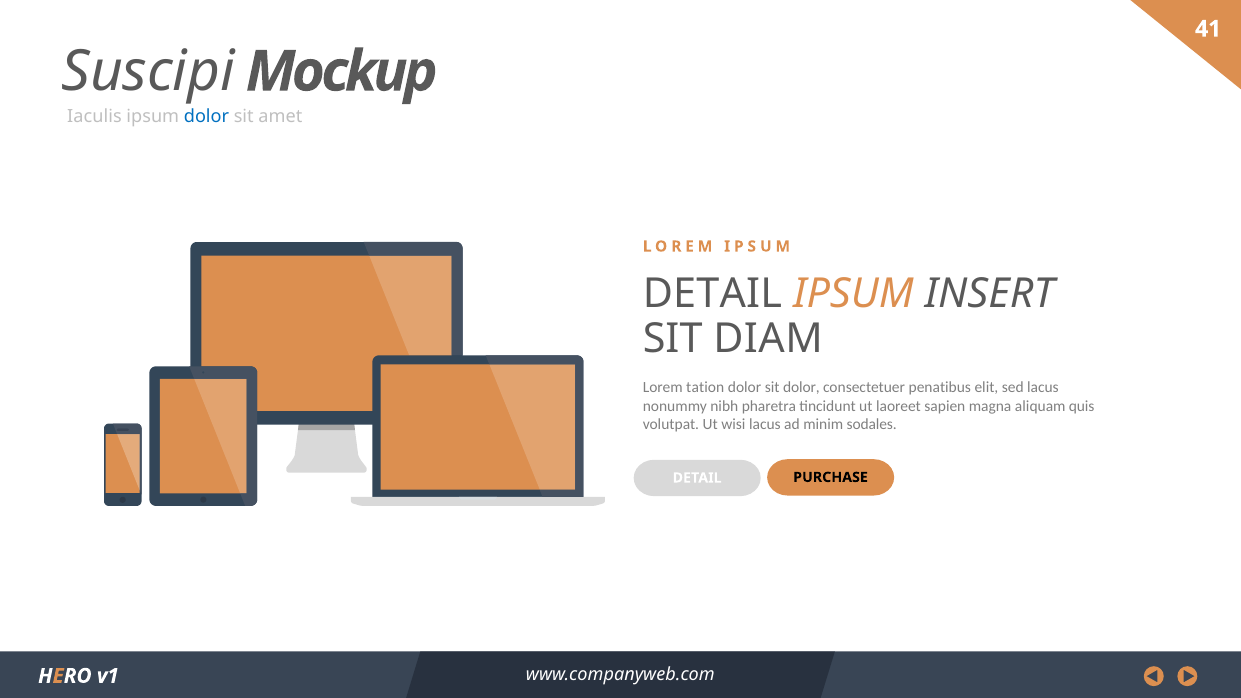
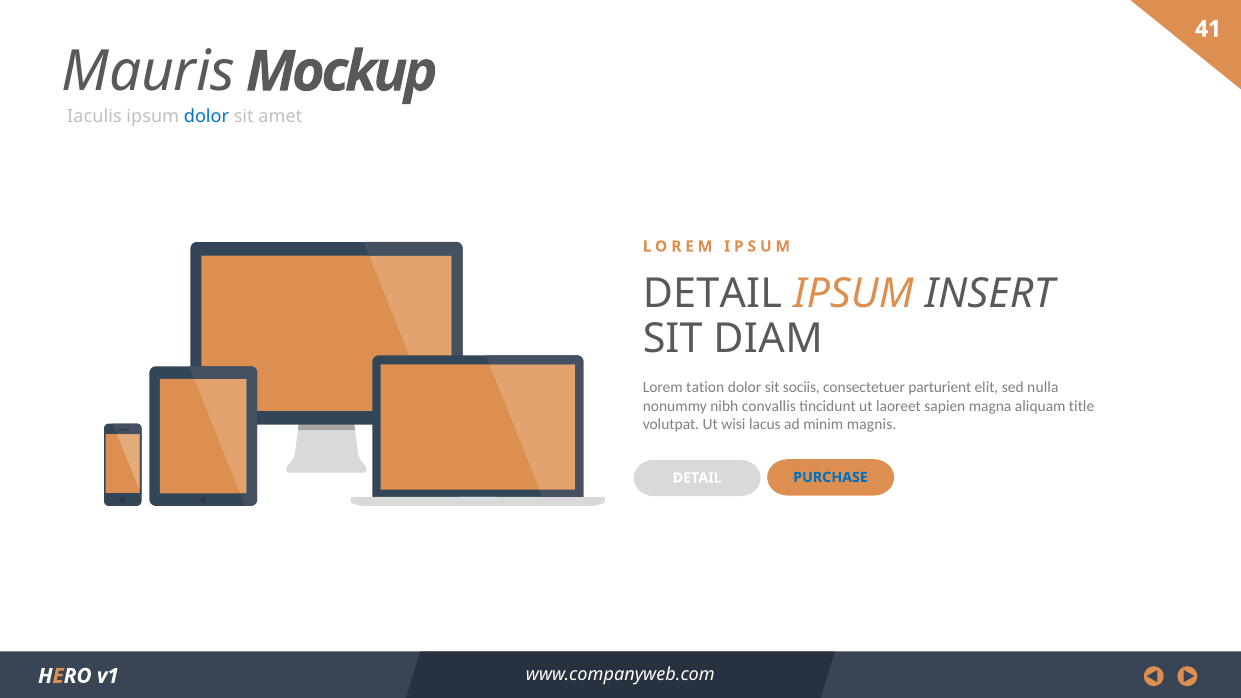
Suscipi: Suscipi -> Mauris
sit dolor: dolor -> sociis
penatibus: penatibus -> parturient
sed lacus: lacus -> nulla
pharetra: pharetra -> convallis
quis: quis -> title
sodales: sodales -> magnis
PURCHASE colour: black -> blue
